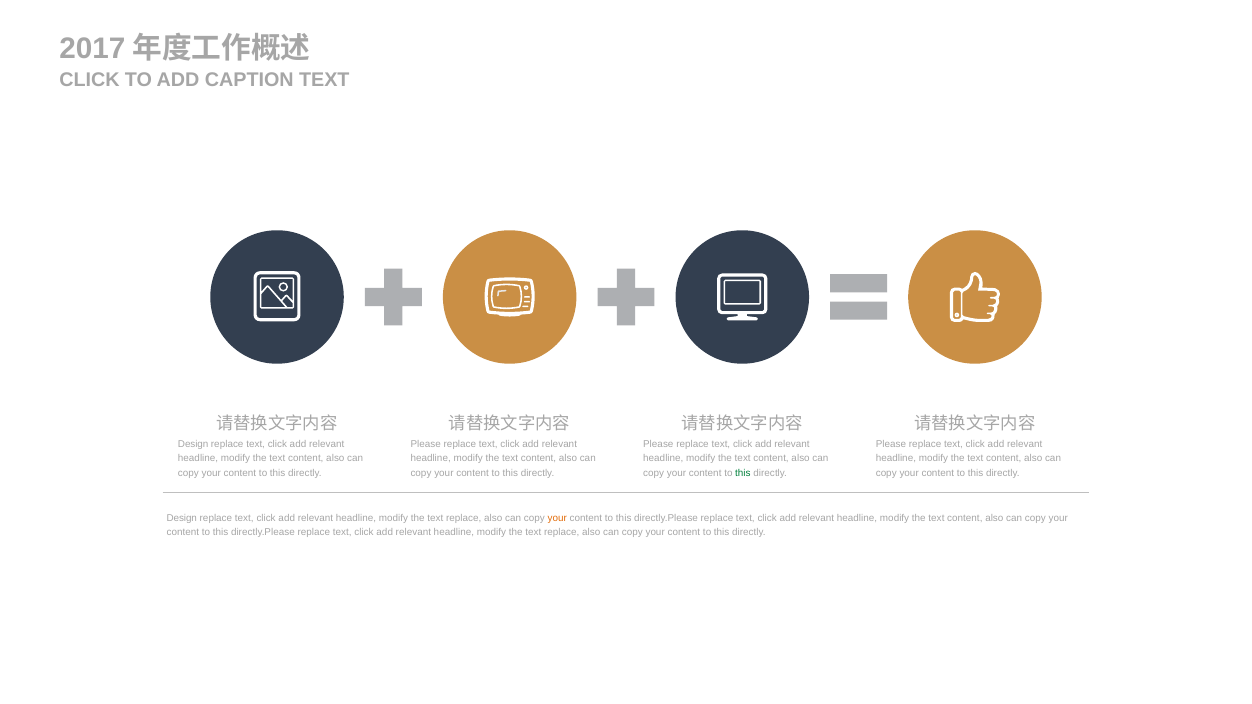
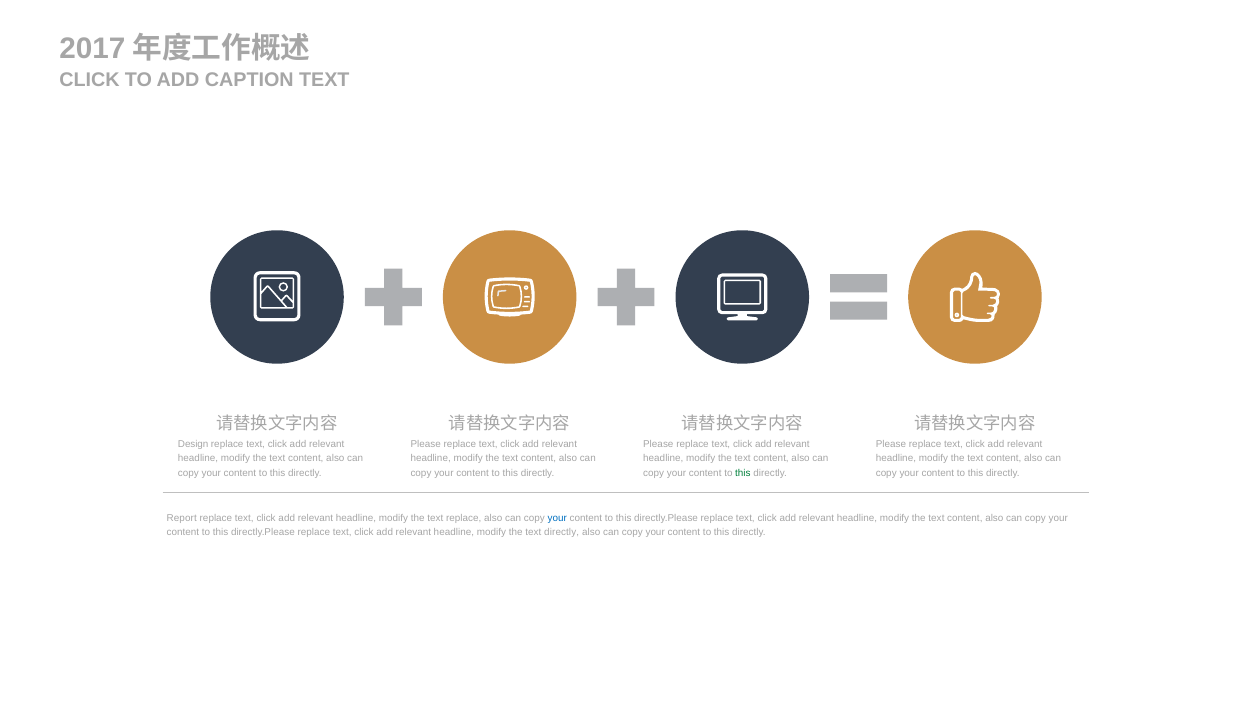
Design at (182, 518): Design -> Report
your at (557, 518) colour: orange -> blue
replace at (562, 533): replace -> directly
